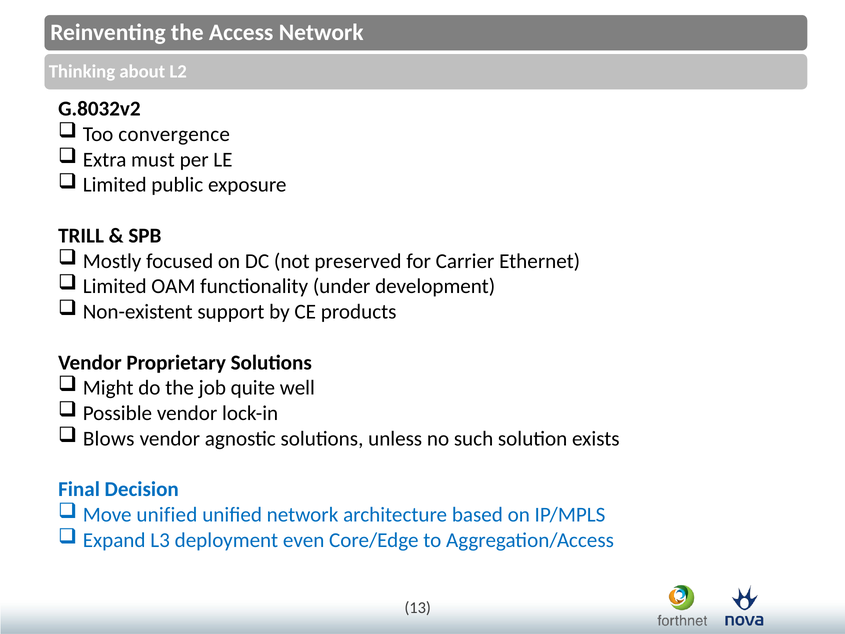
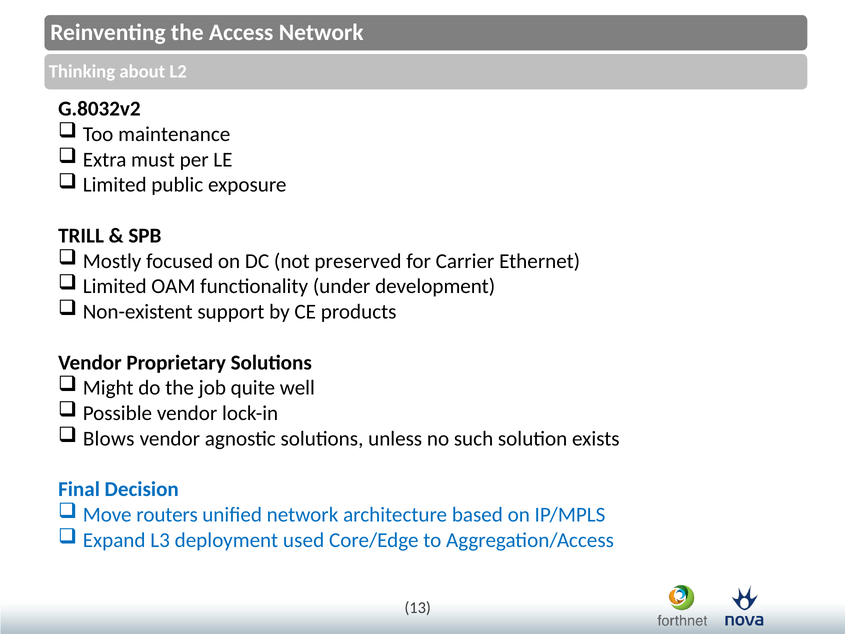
convergence: convergence -> maintenance
Move unified: unified -> routers
even: even -> used
